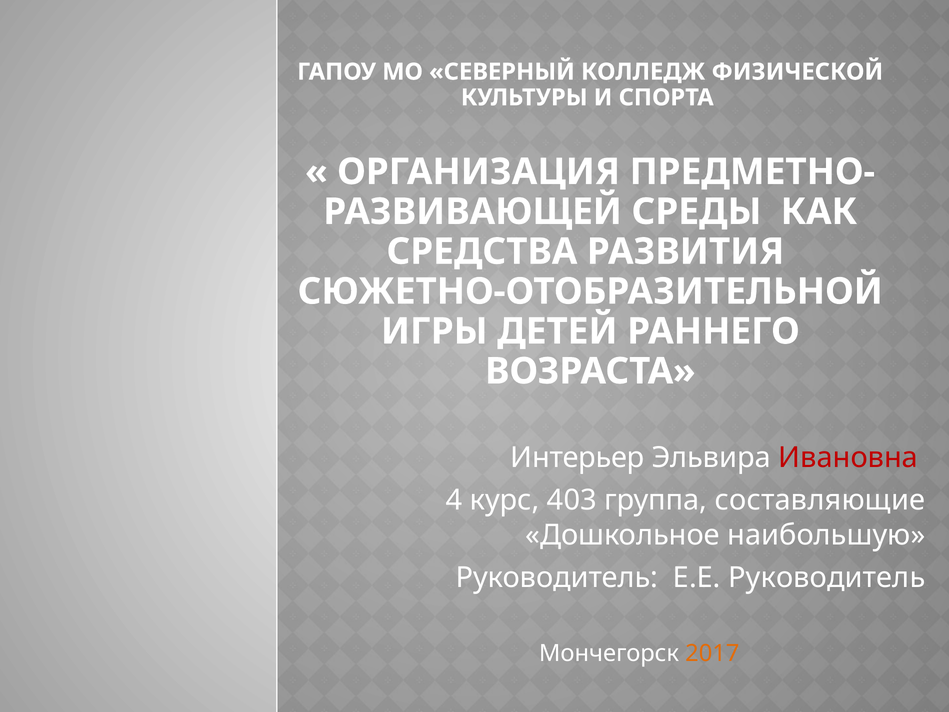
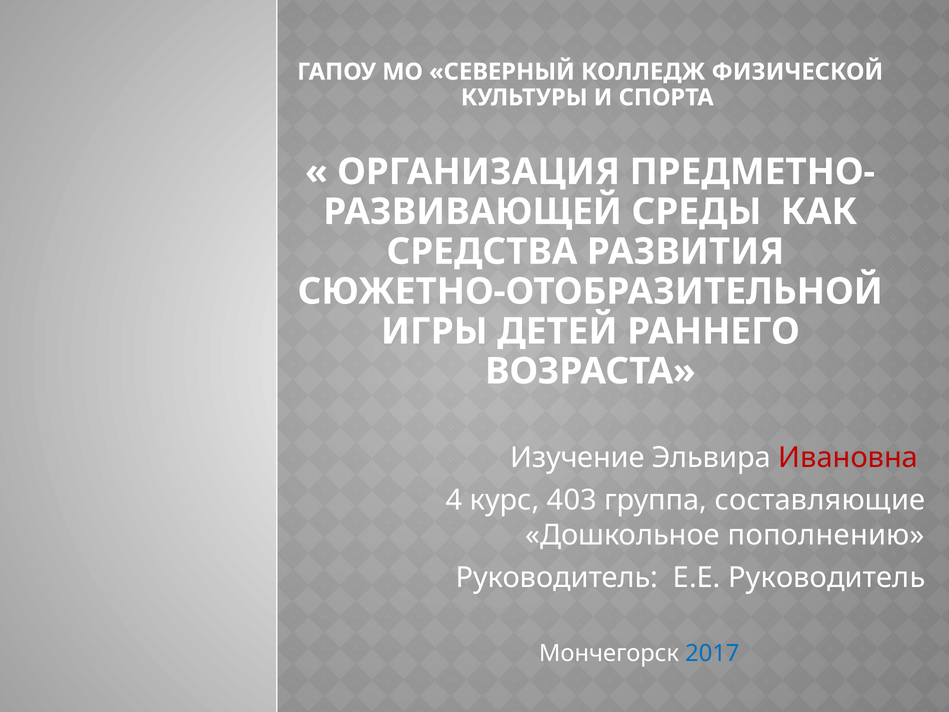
Интерьер: Интерьер -> Изучение
наибольшую: наибольшую -> пополнению
2017 colour: orange -> blue
